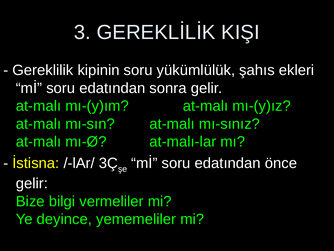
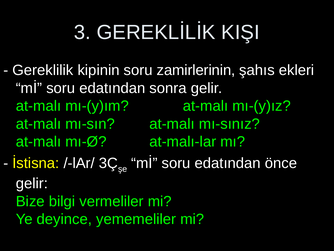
yükümlülük: yükümlülük -> zamirlerinin
